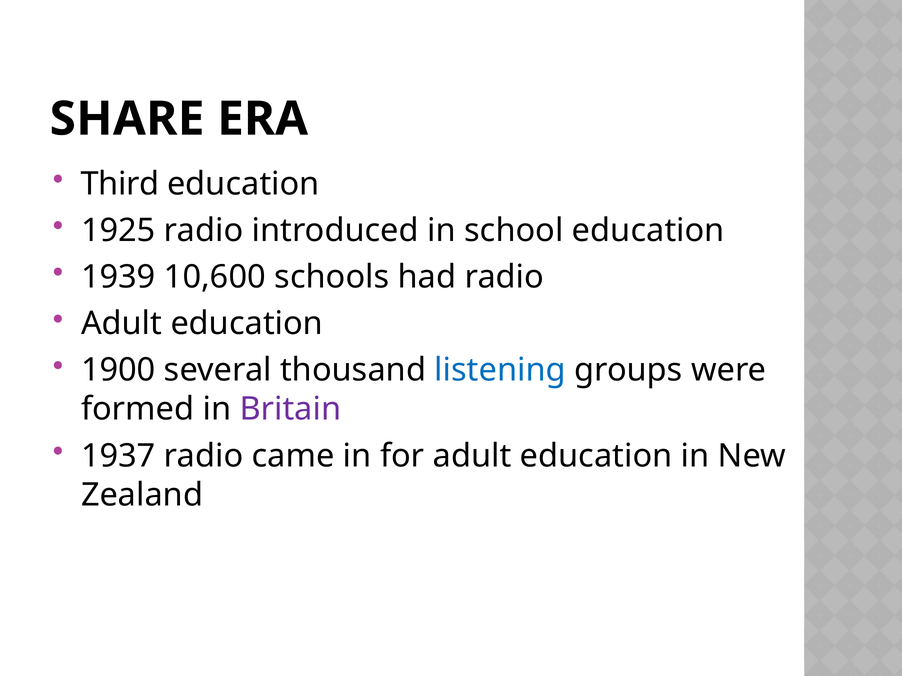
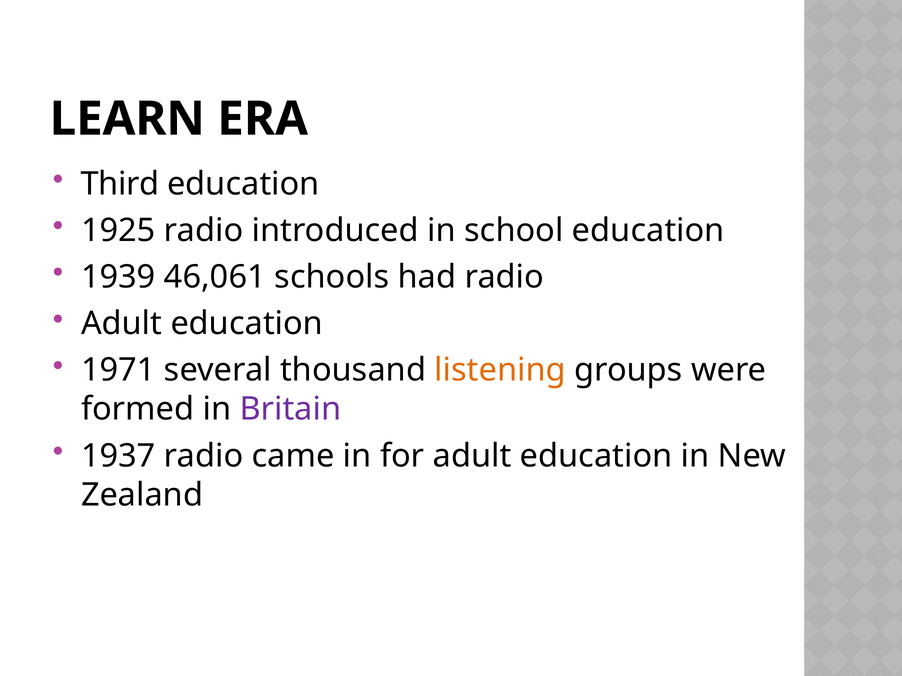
SHARE: SHARE -> LEARN
10,600: 10,600 -> 46,061
1900: 1900 -> 1971
listening colour: blue -> orange
